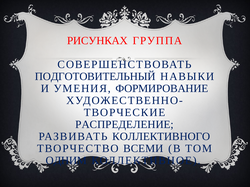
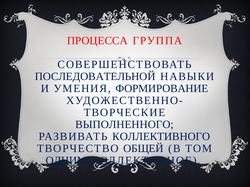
РИСУНКАХ: РИСУНКАХ -> ПРОЦЕССА
ПОДГОТОВИТЕЛЬНЫЙ: ПОДГОТОВИТЕЛЬНЫЙ -> ПОСЛЕДОВАТЕЛЬНОЙ
РАСПРЕДЕЛЕНИЕ: РАСПРЕДЕЛЕНИЕ -> ВЫПОЛНЕННОГО
ВСЕМИ: ВСЕМИ -> ОБЩЕЙ
